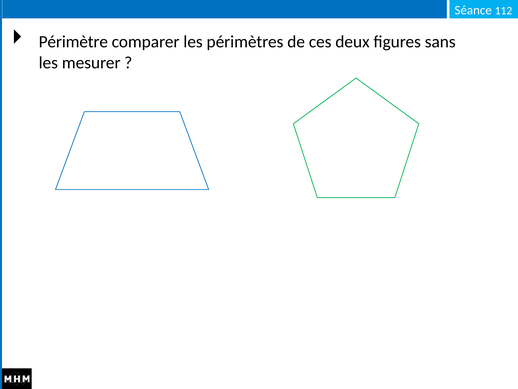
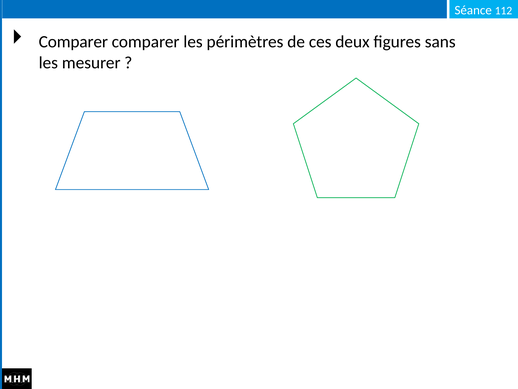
Périmètre at (73, 42): Périmètre -> Comparer
